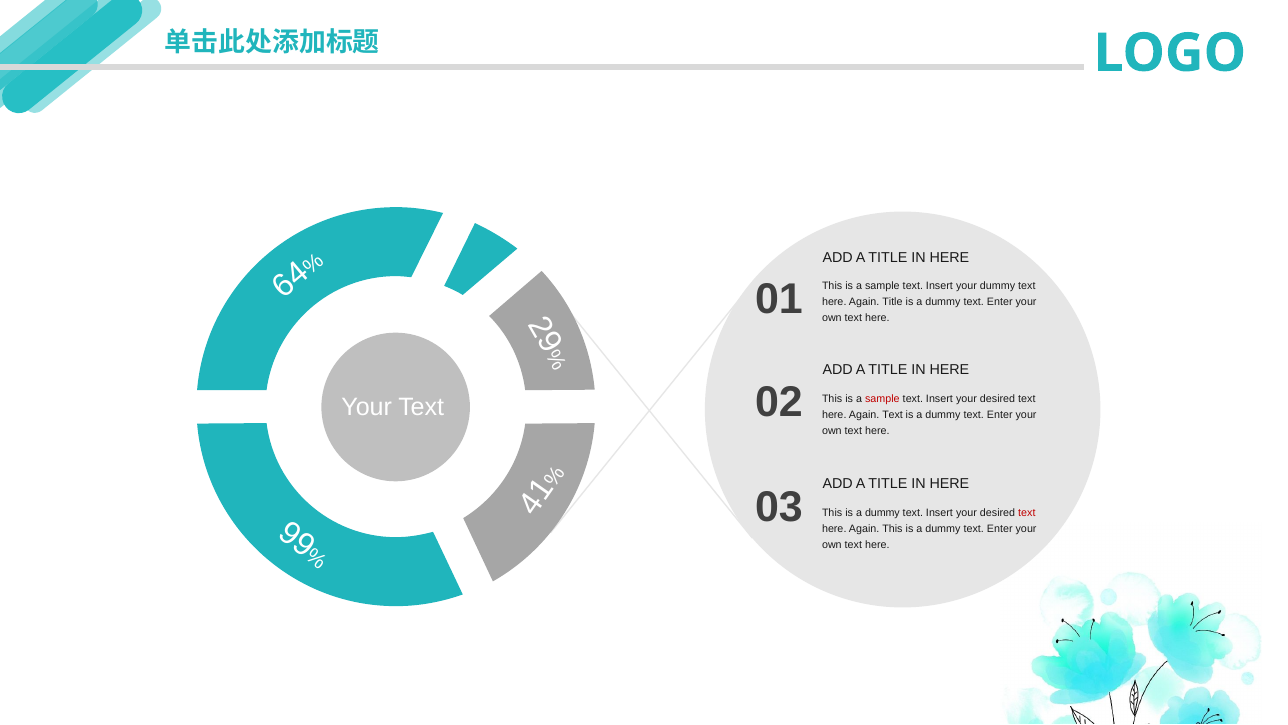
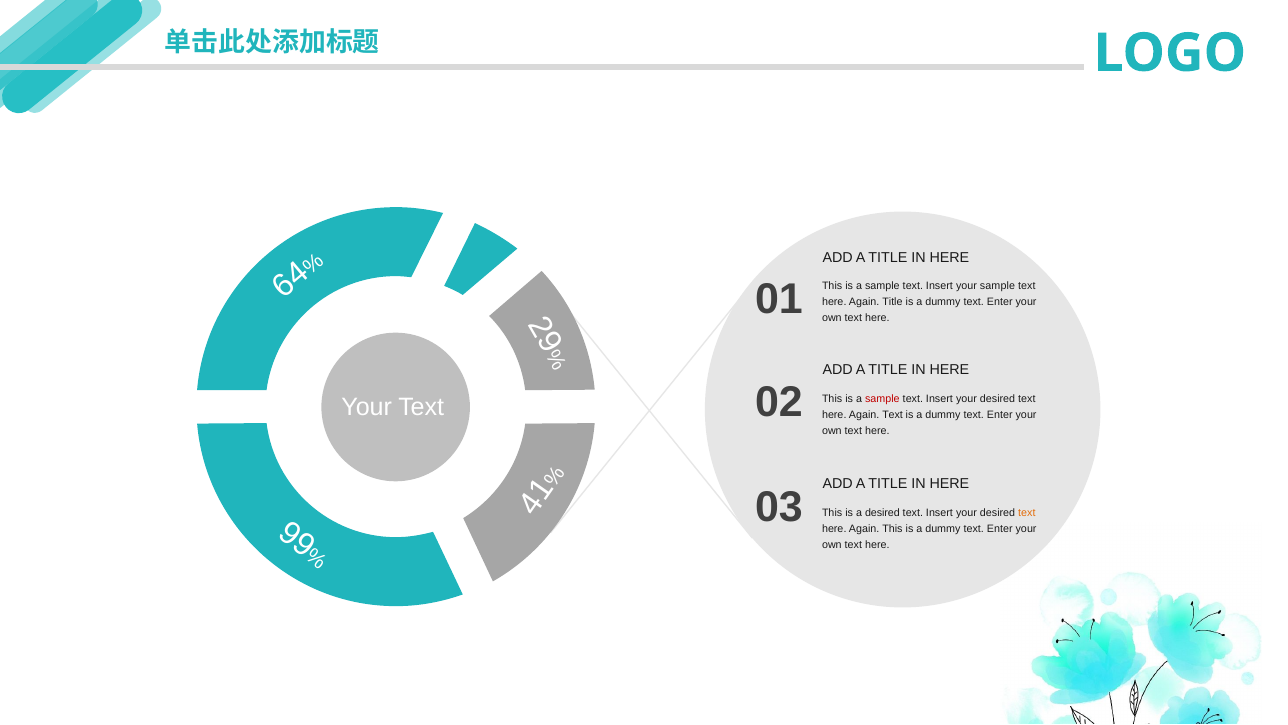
your dummy: dummy -> sample
dummy at (882, 512): dummy -> desired
text at (1027, 512) colour: red -> orange
